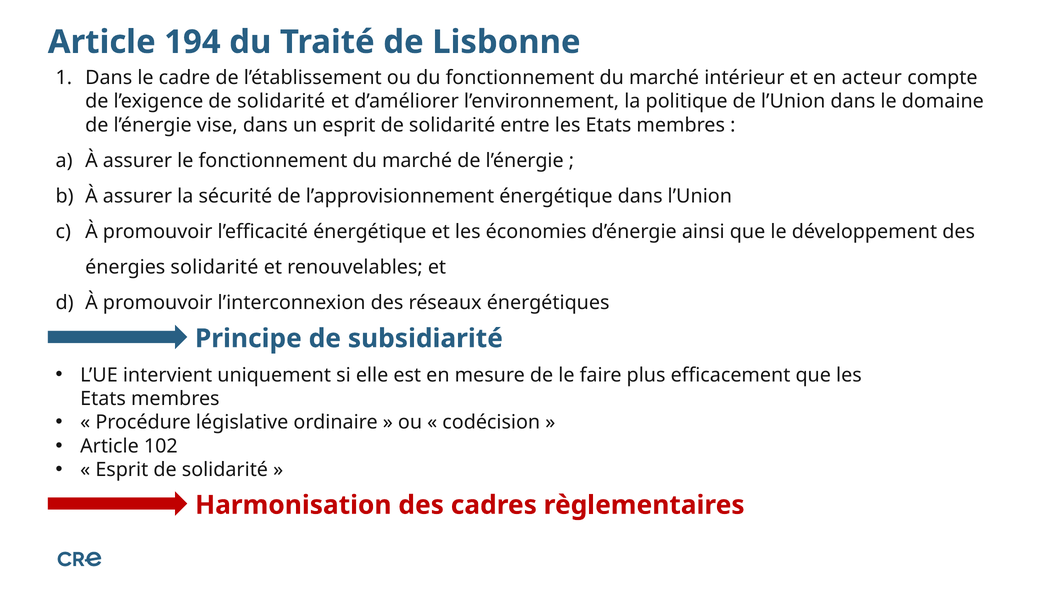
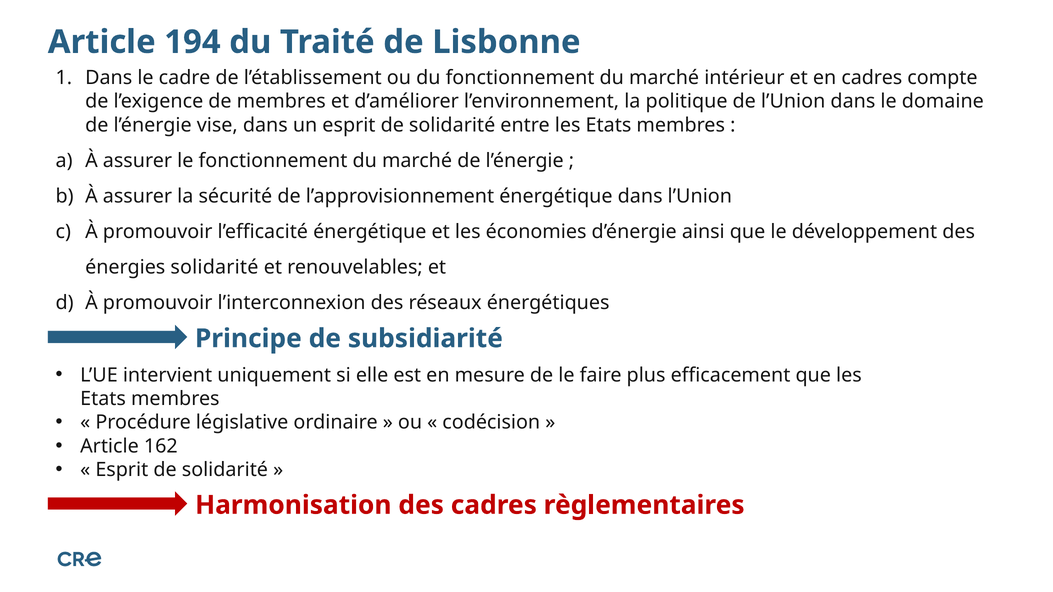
en acteur: acteur -> cadres
l’exigence de solidarité: solidarité -> membres
102: 102 -> 162
